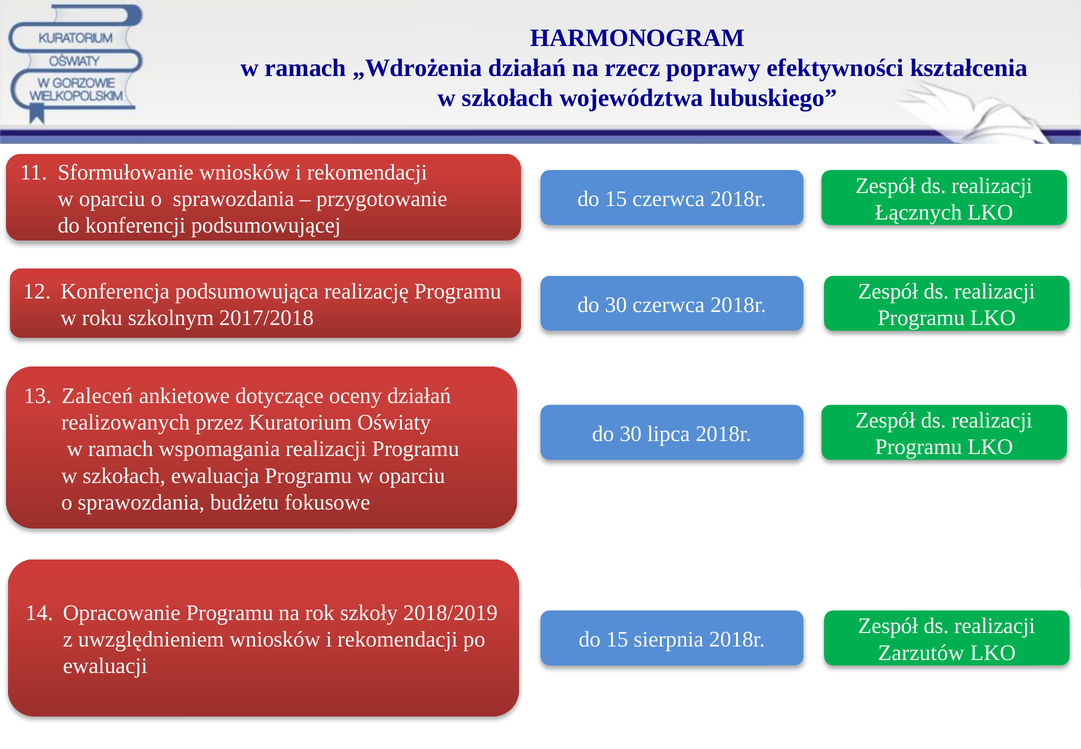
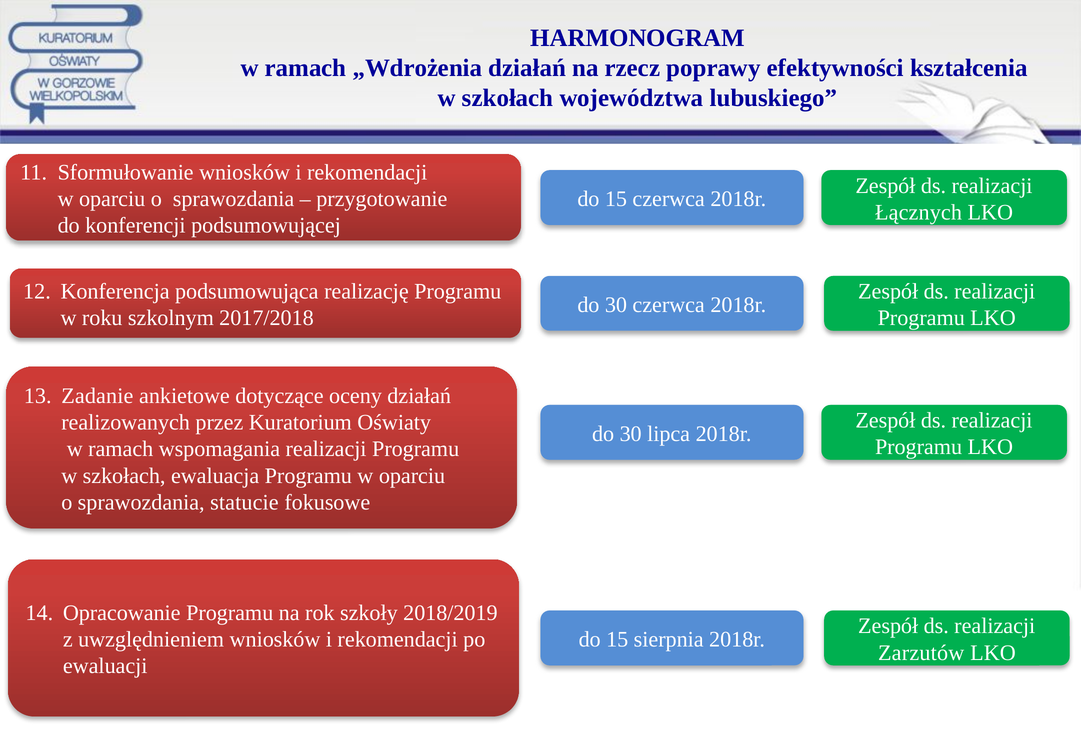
Zaleceń: Zaleceń -> Zadanie
budżetu: budżetu -> statucie
